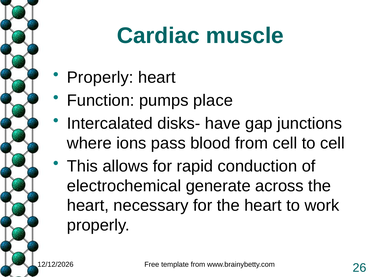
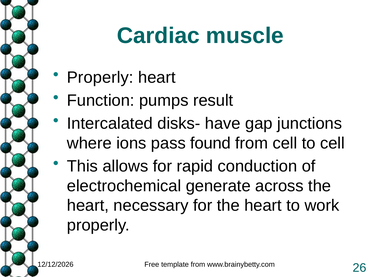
place: place -> result
blood: blood -> found
